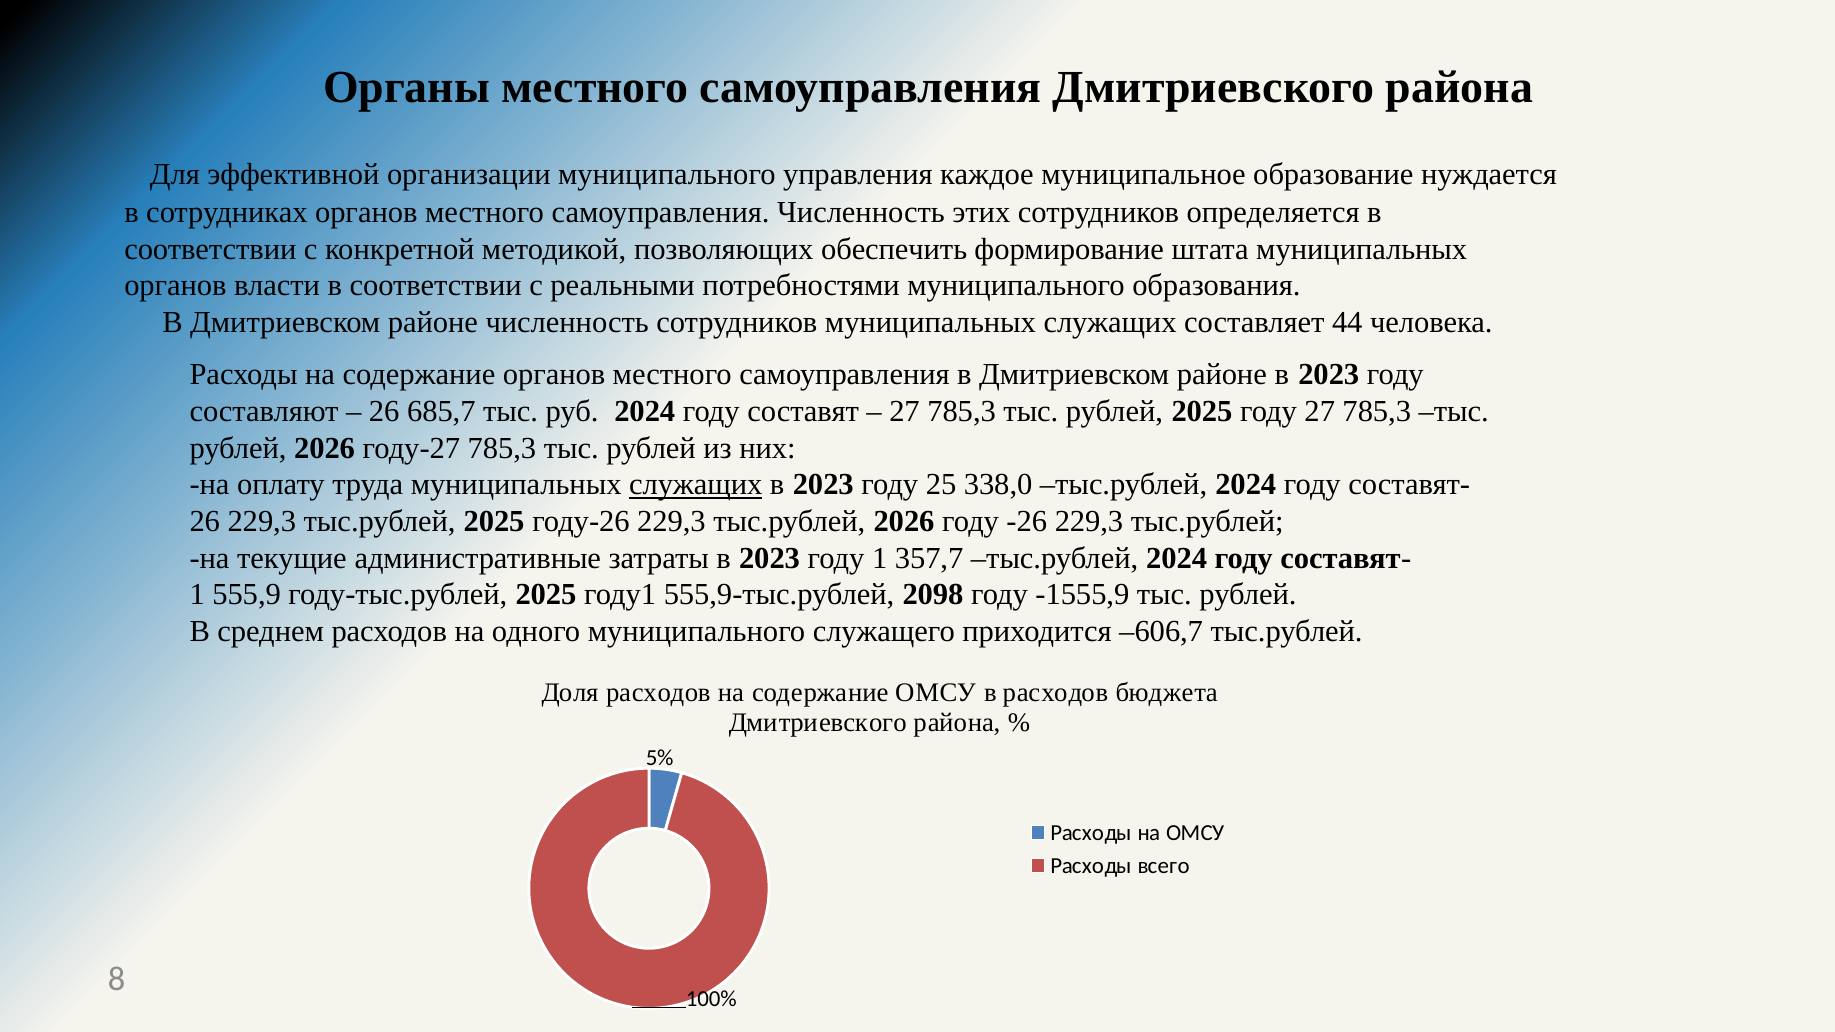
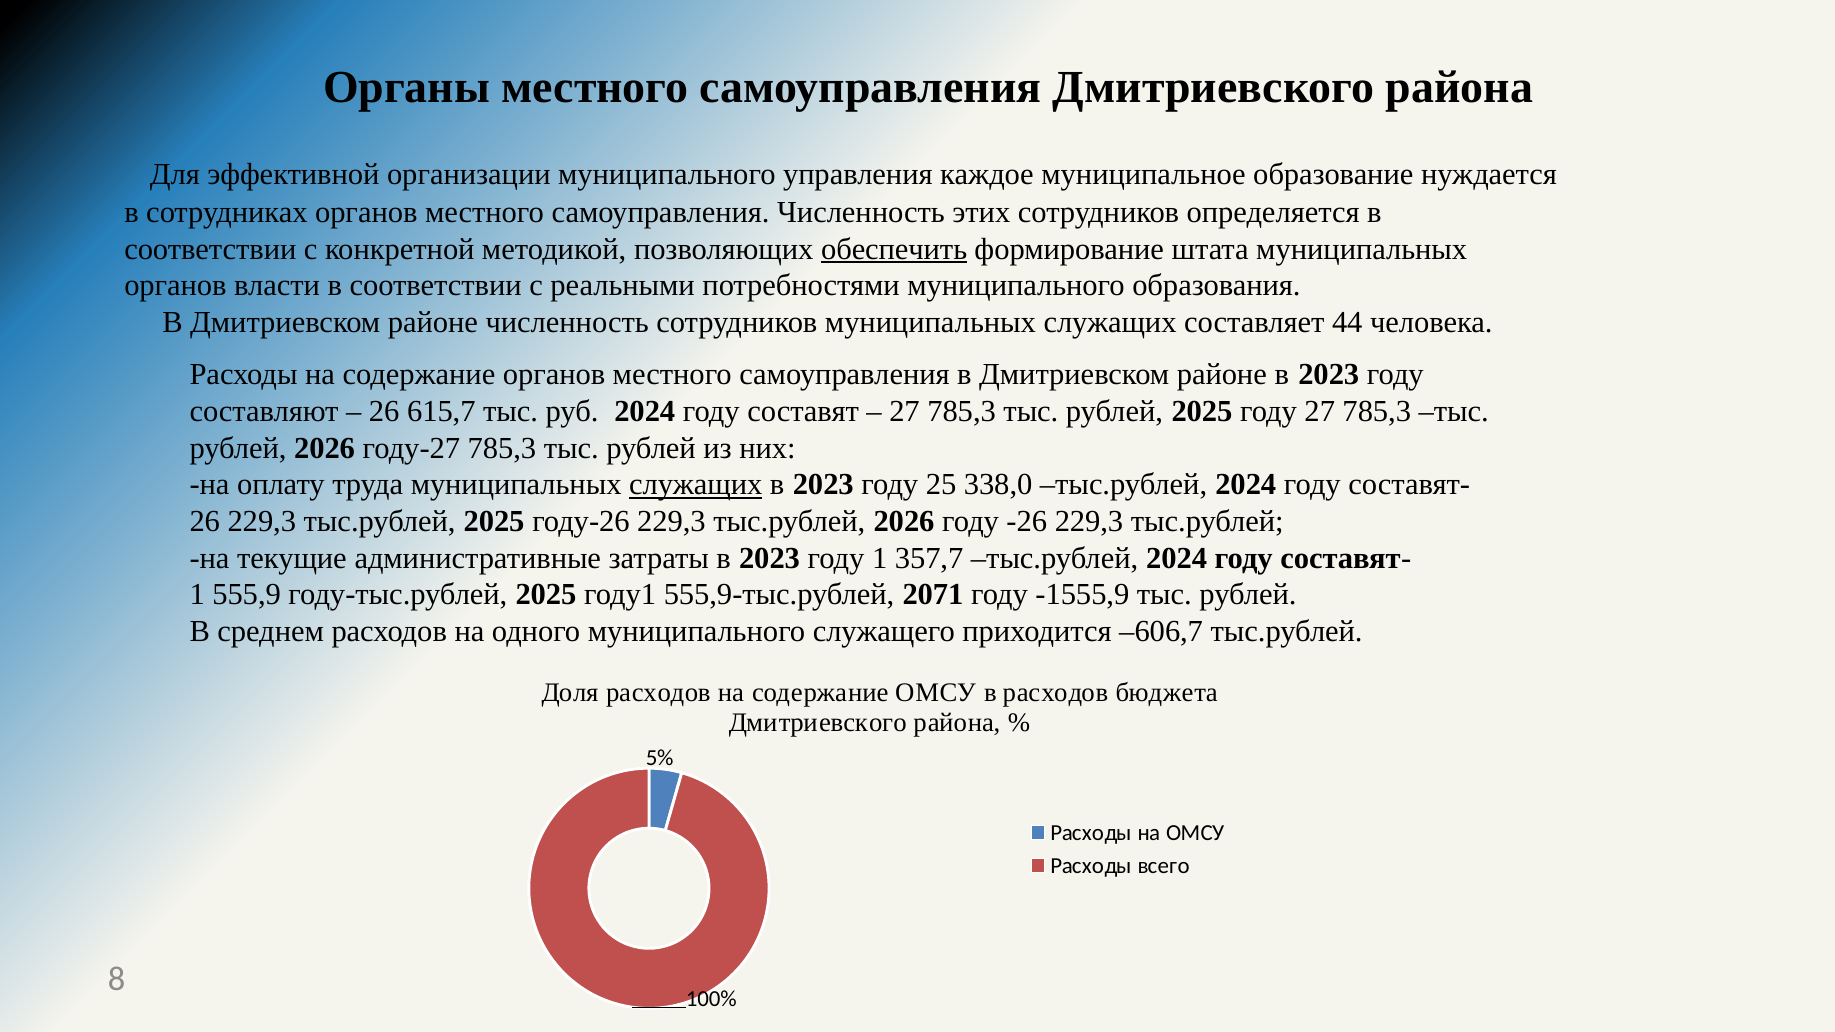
обеспечить underline: none -> present
685,7: 685,7 -> 615,7
2098: 2098 -> 2071
